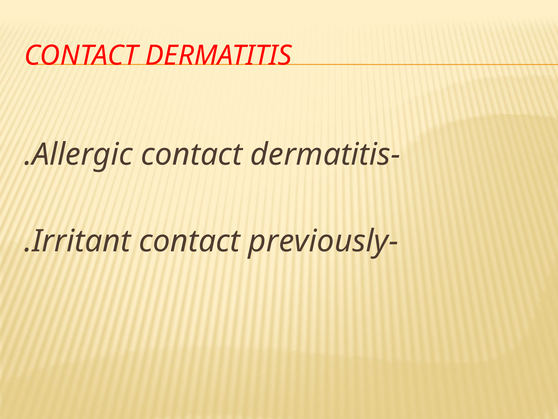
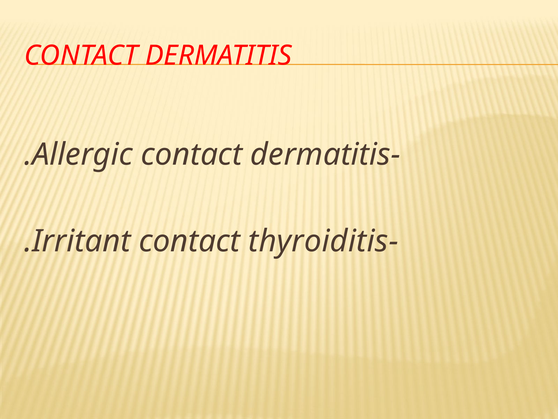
previously: previously -> thyroiditis
